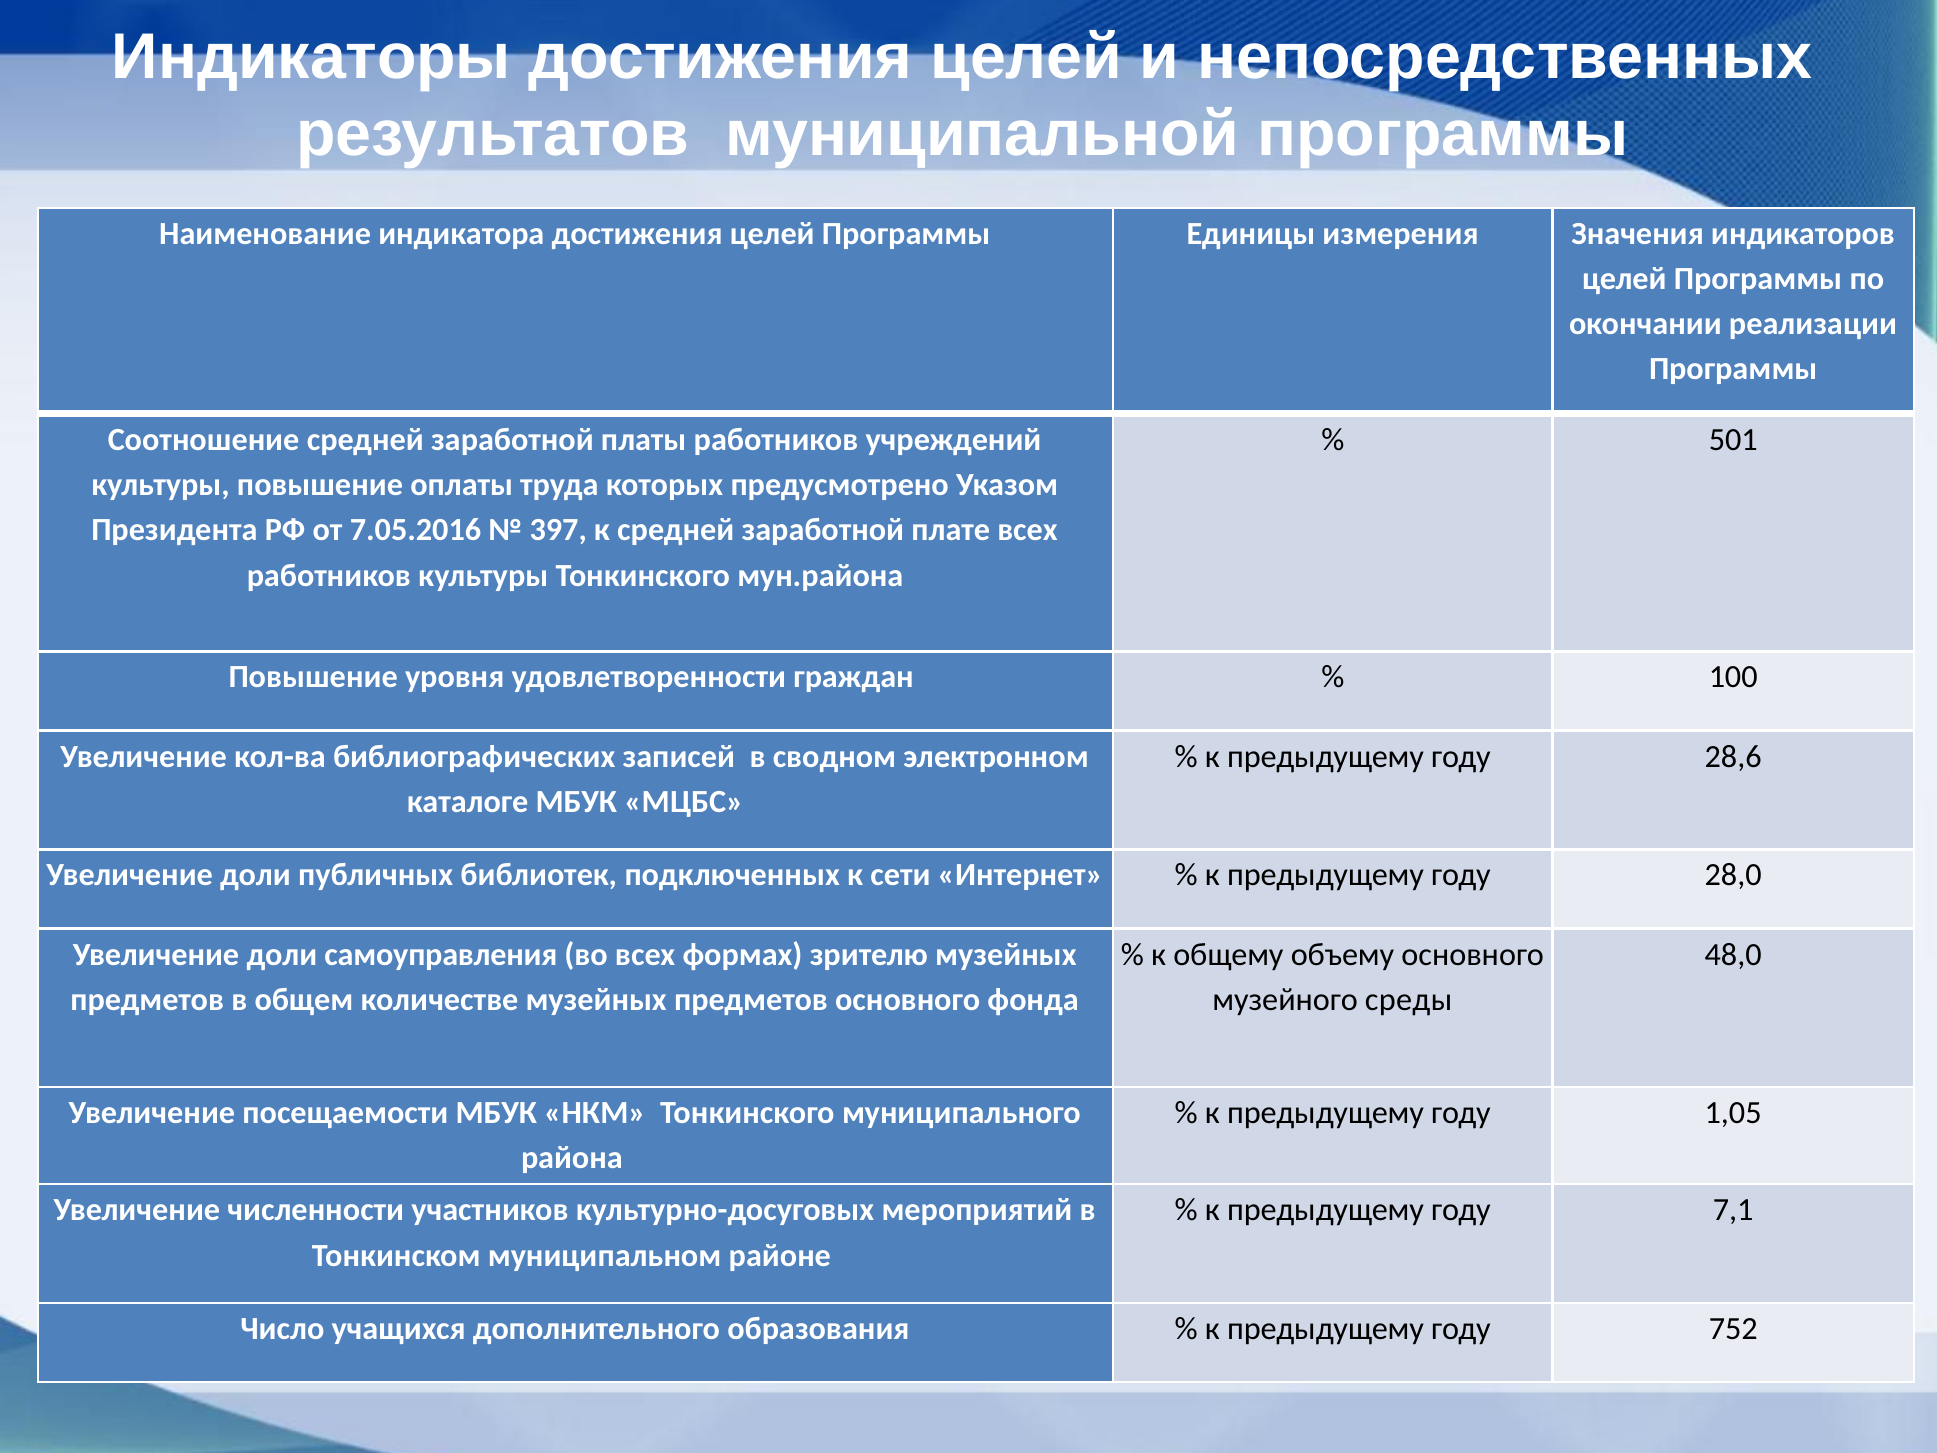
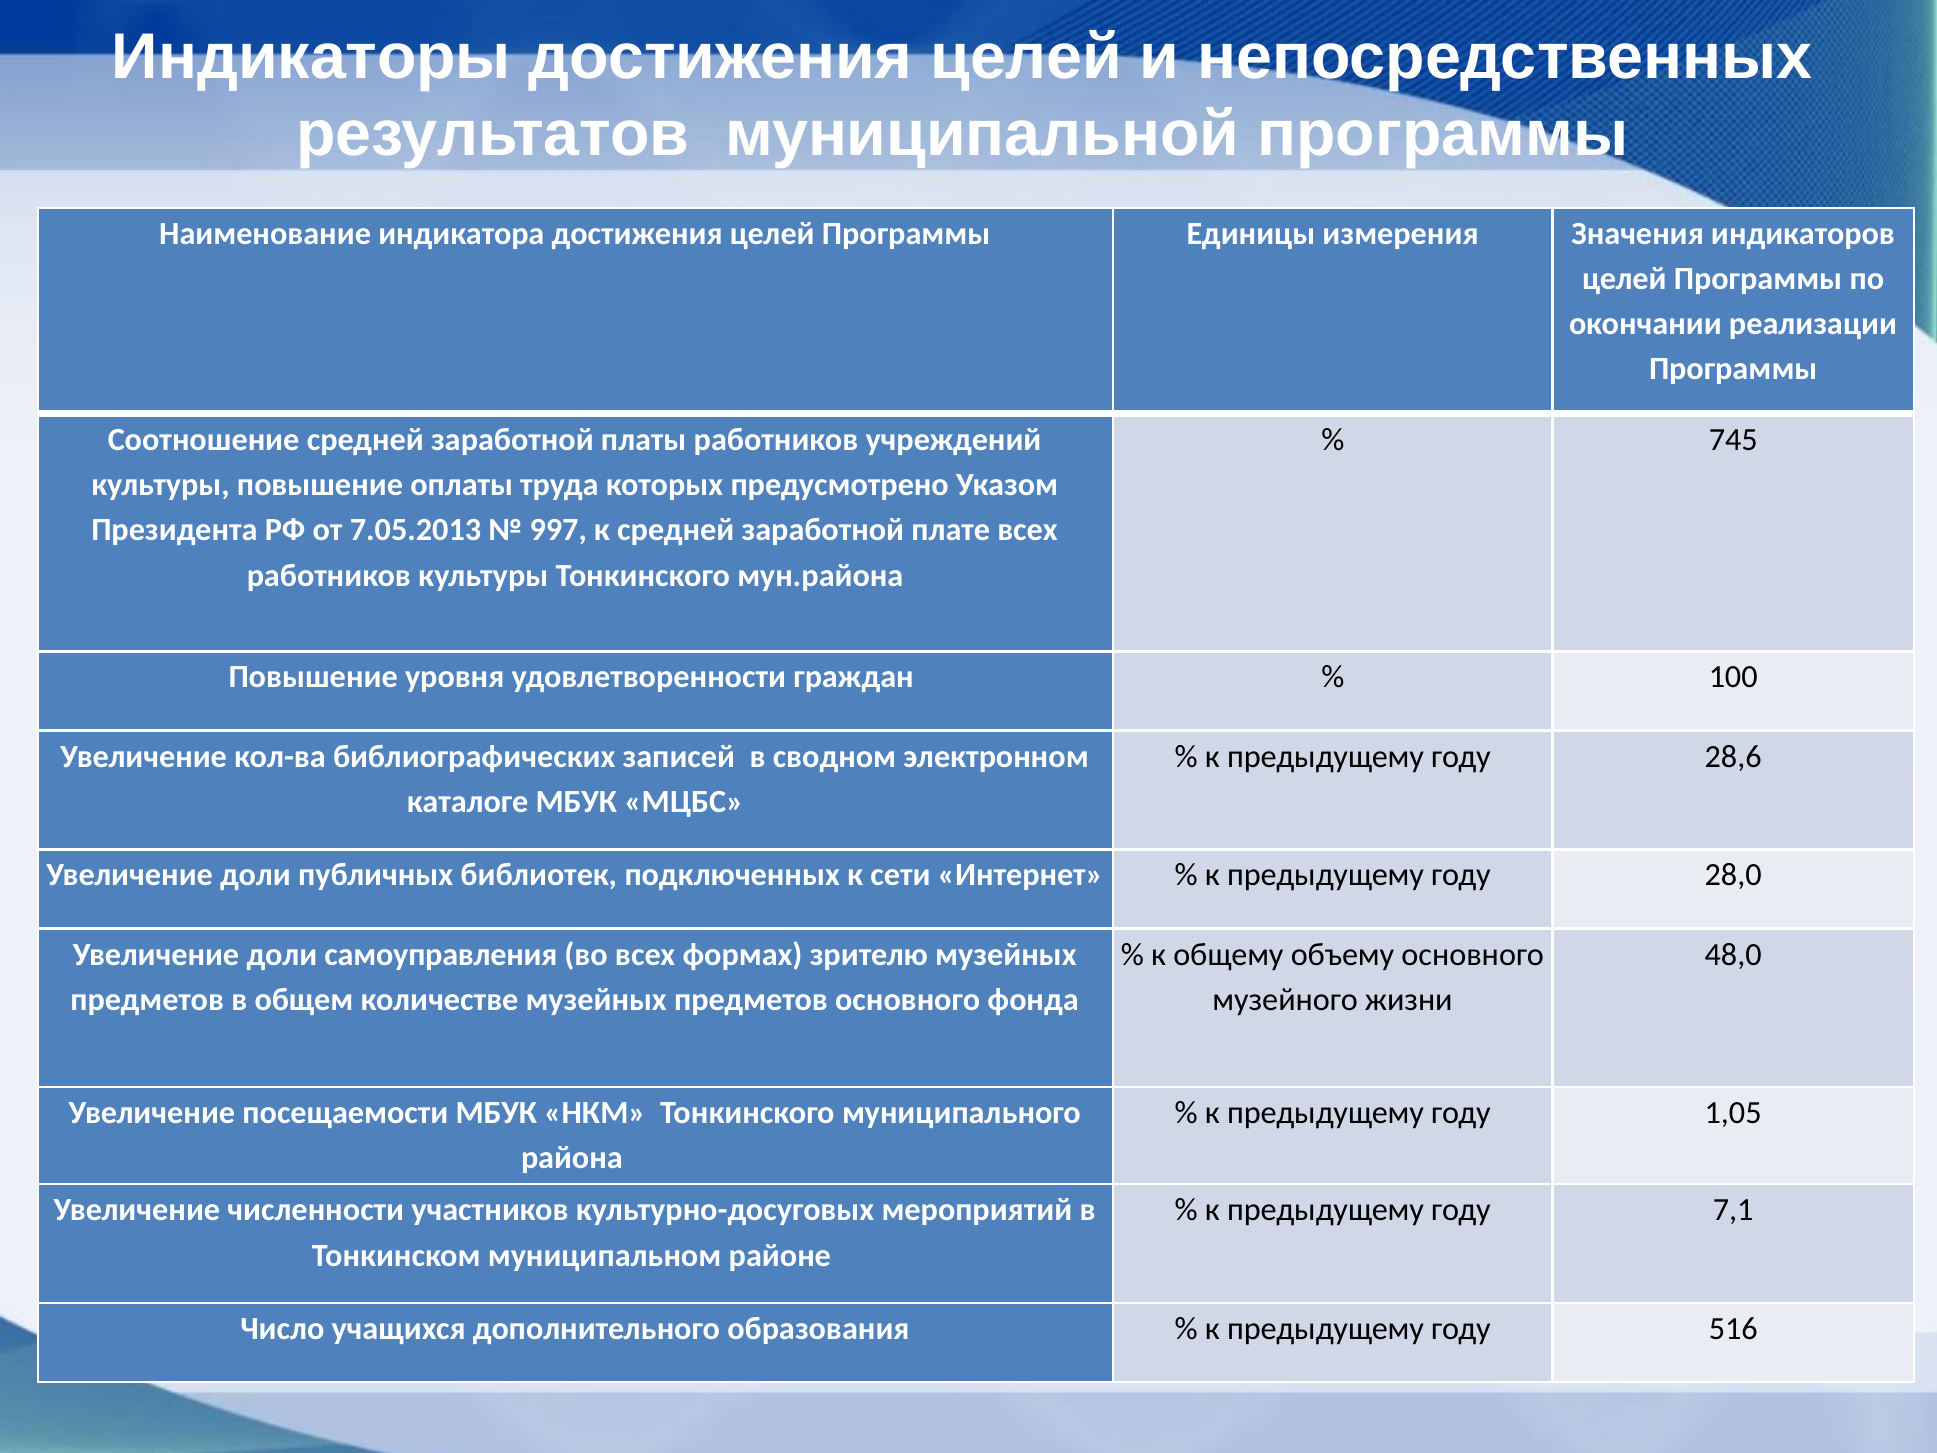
501: 501 -> 745
7.05.2016: 7.05.2016 -> 7.05.2013
397: 397 -> 997
среды: среды -> жизни
752: 752 -> 516
